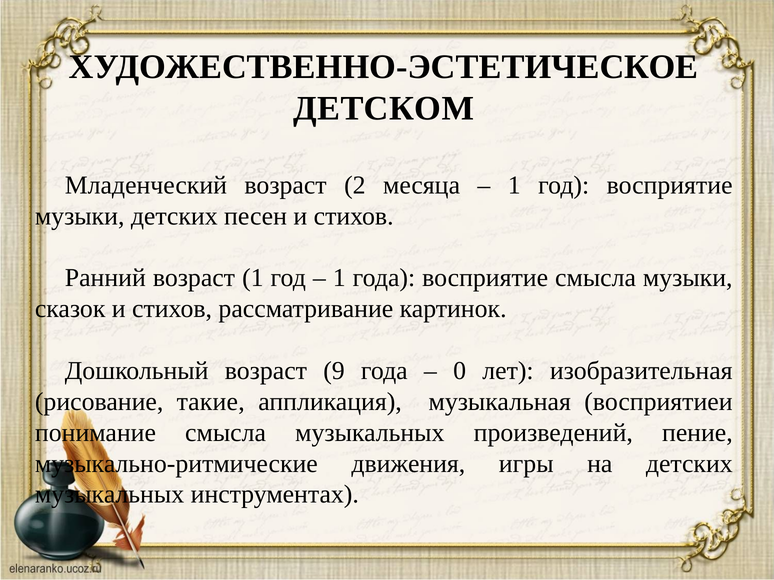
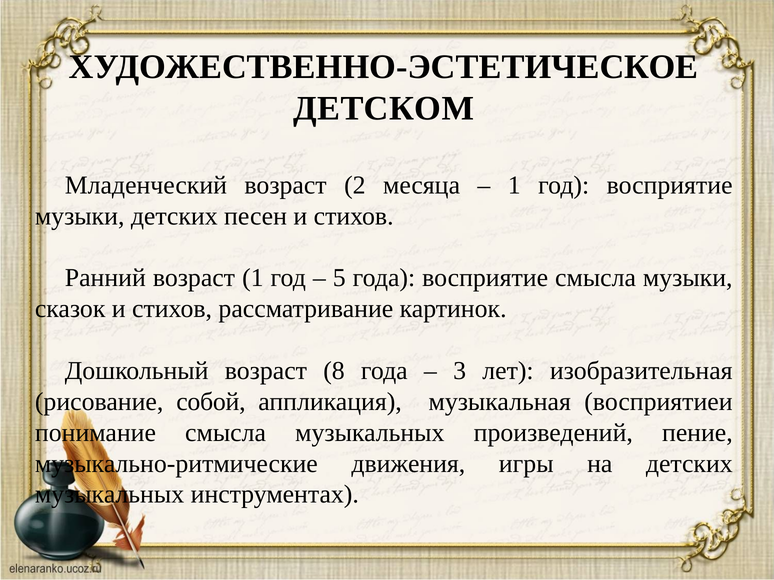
1 at (339, 278): 1 -> 5
9: 9 -> 8
0: 0 -> 3
такие: такие -> собой
